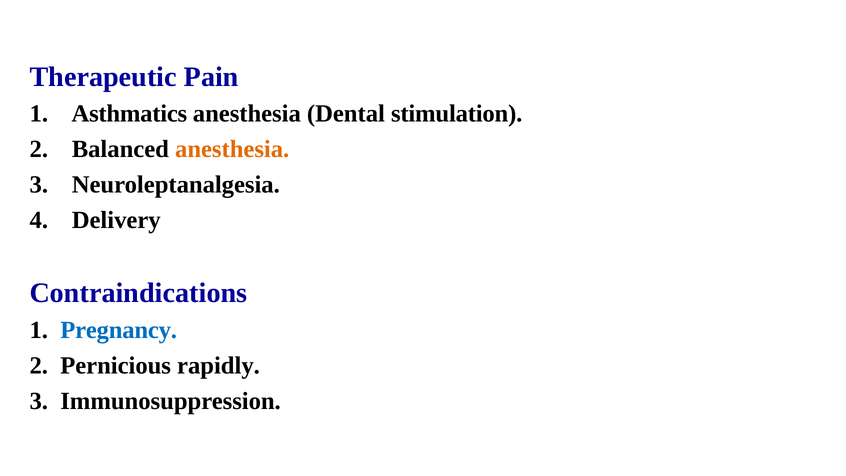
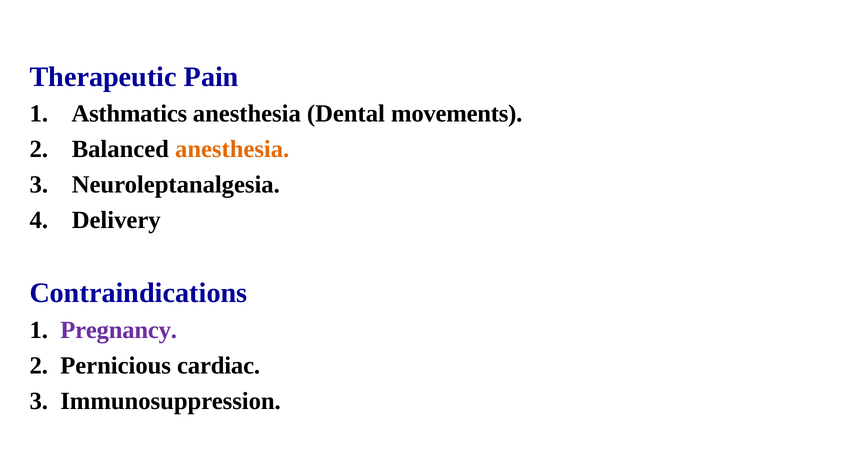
stimulation: stimulation -> movements
Pregnancy colour: blue -> purple
rapidly: rapidly -> cardiac
